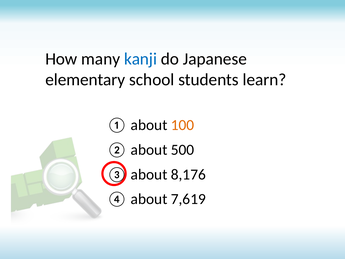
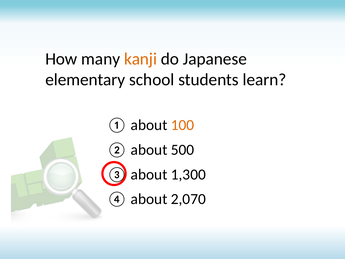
kanji colour: blue -> orange
8,176: 8,176 -> 1,300
7,619: 7,619 -> 2,070
